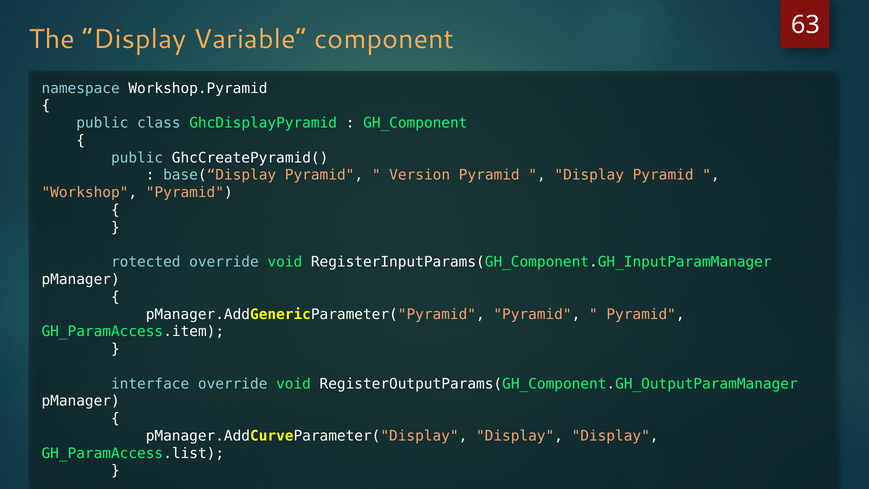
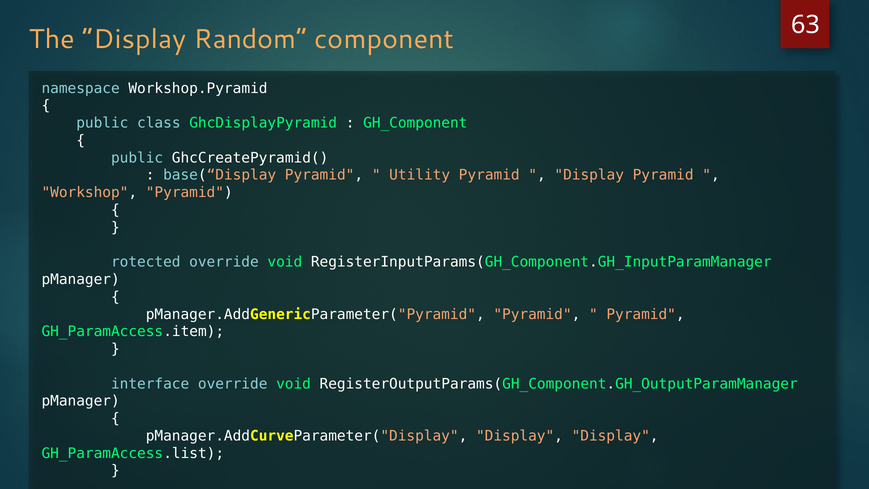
Variable: Variable -> Random
Version: Version -> Utility
